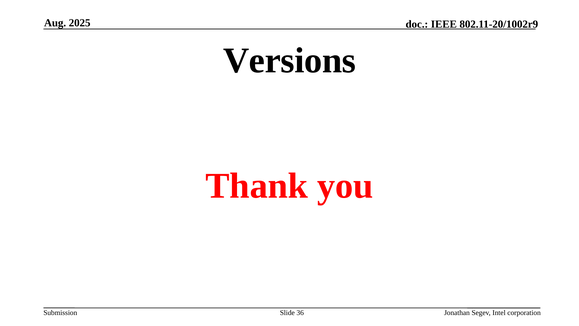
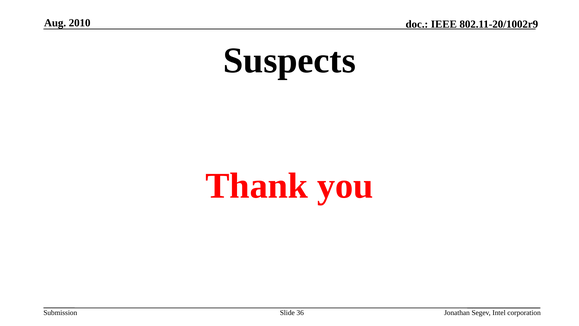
2025: 2025 -> 2010
Versions: Versions -> Suspects
